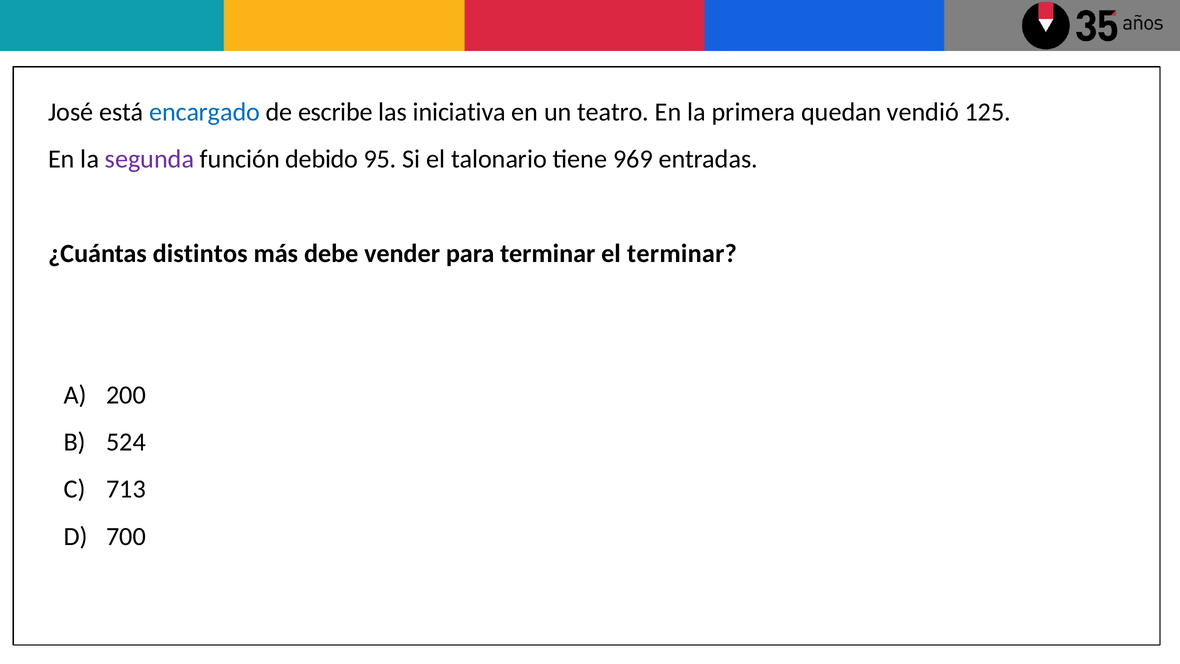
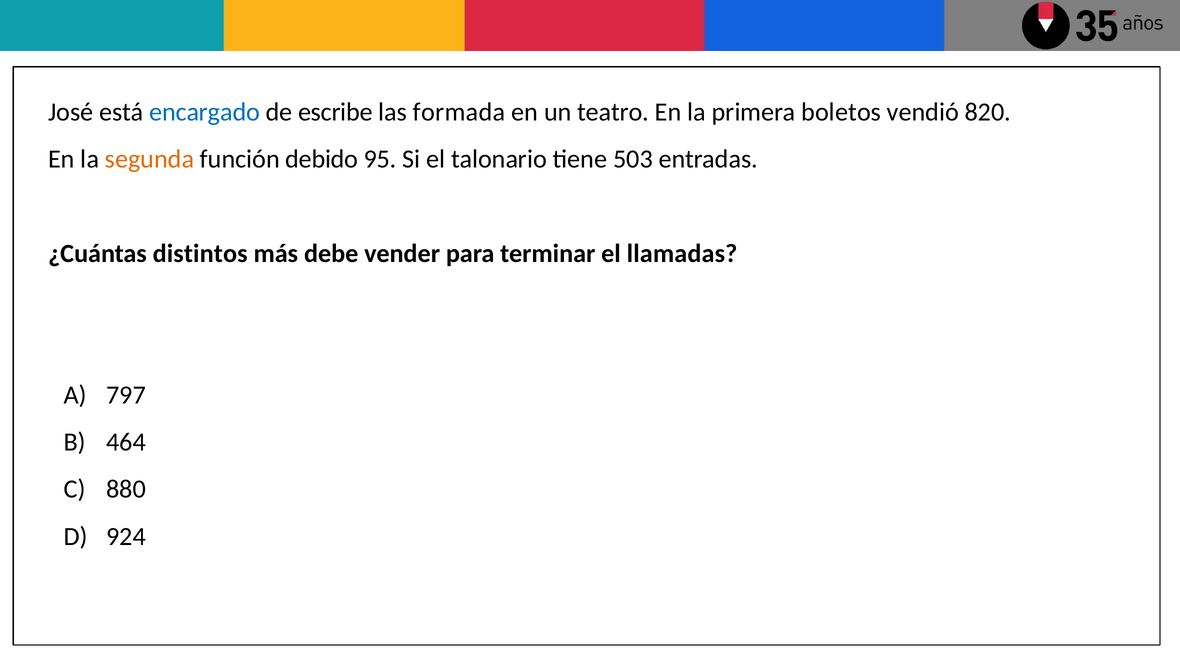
iniciativa: iniciativa -> formada
quedan: quedan -> boletos
125: 125 -> 820
segunda colour: purple -> orange
969: 969 -> 503
el terminar: terminar -> llamadas
200: 200 -> 797
524: 524 -> 464
713: 713 -> 880
700: 700 -> 924
